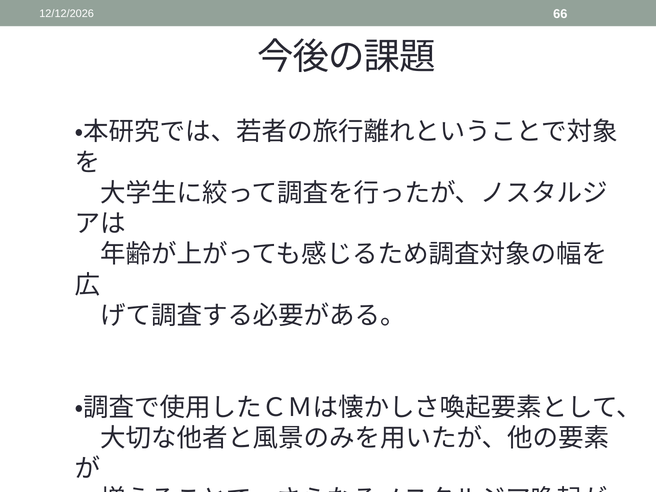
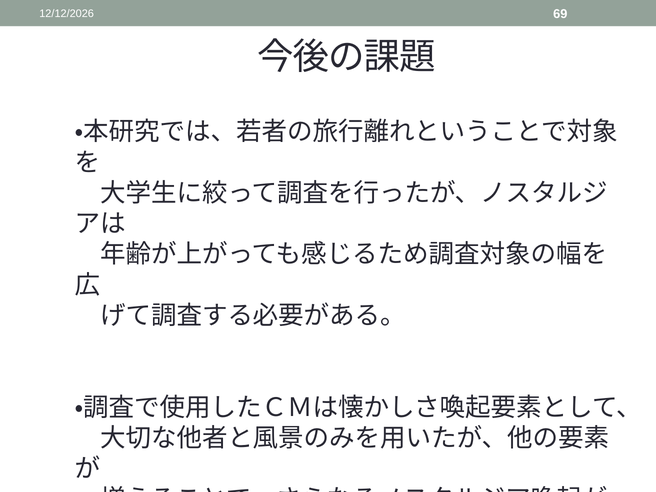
66: 66 -> 69
